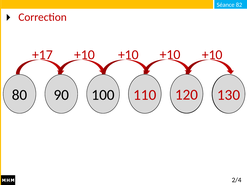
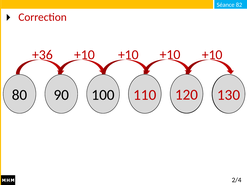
+17: +17 -> +36
